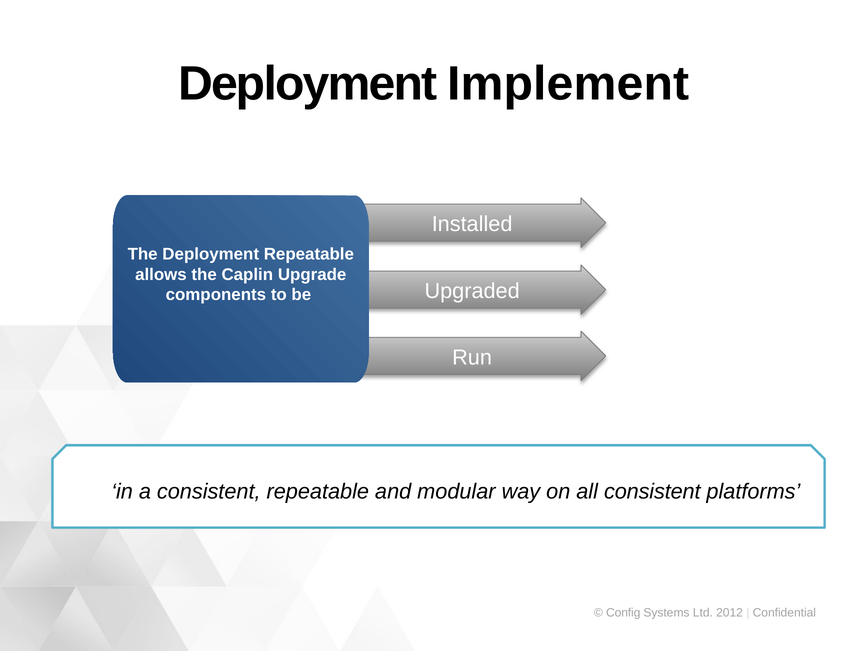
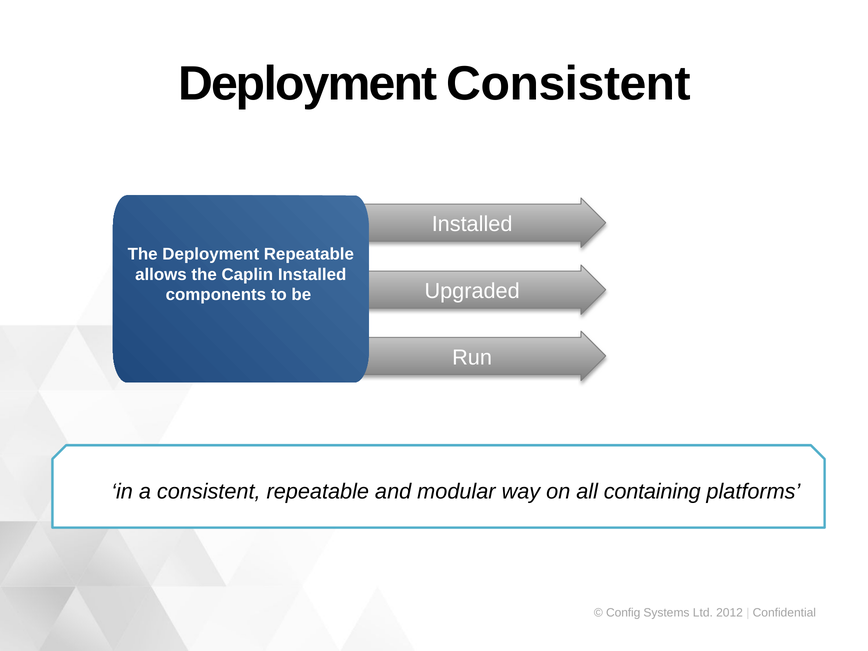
Implement at (568, 84): Implement -> Consistent
Caplin Upgrade: Upgrade -> Installed
all consistent: consistent -> containing
